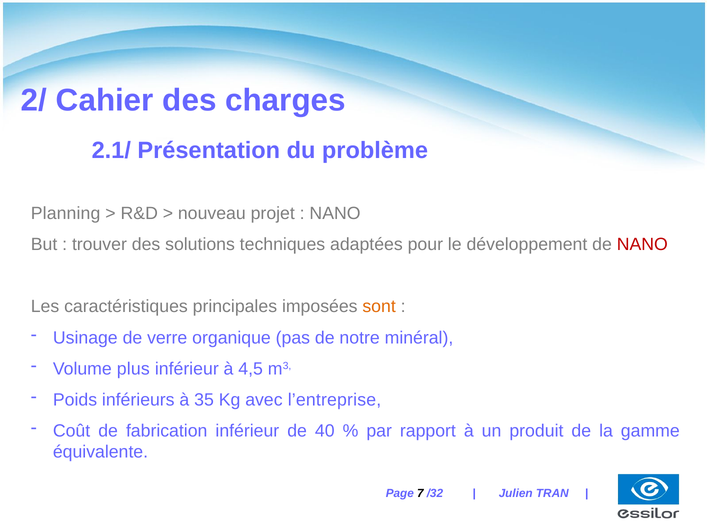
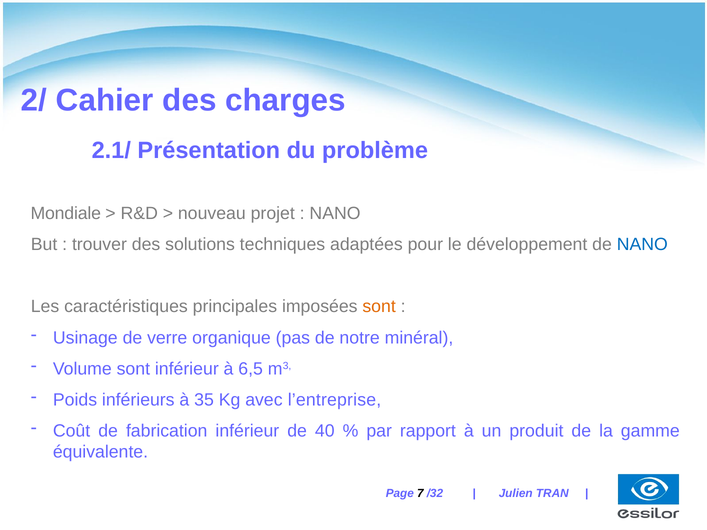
Planning: Planning -> Mondiale
NANO at (642, 245) colour: red -> blue
Volume plus: plus -> sont
4,5: 4,5 -> 6,5
